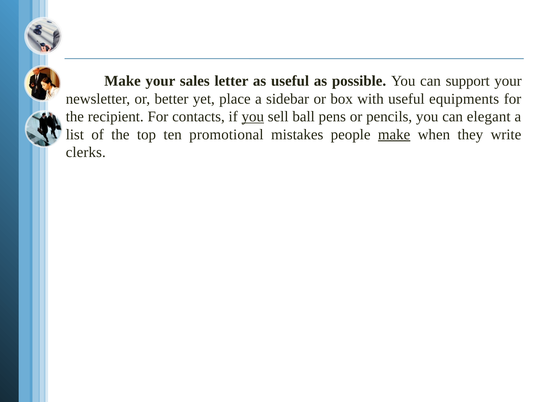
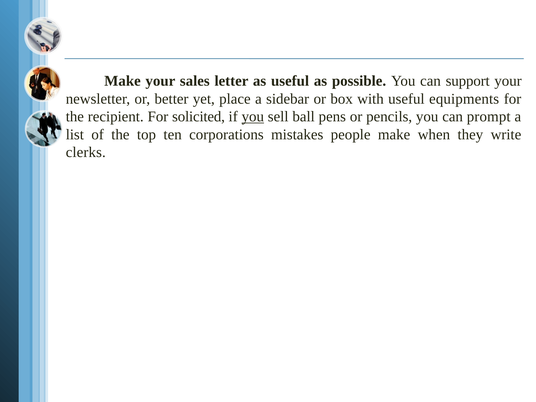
contacts: contacts -> solicited
elegant: elegant -> prompt
promotional: promotional -> corporations
make at (394, 135) underline: present -> none
